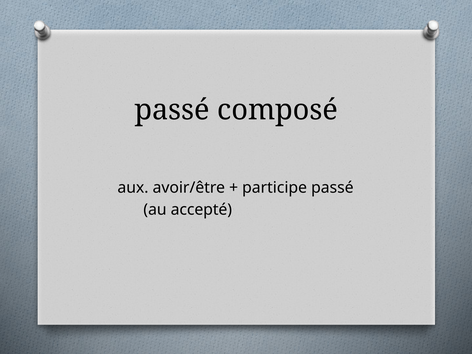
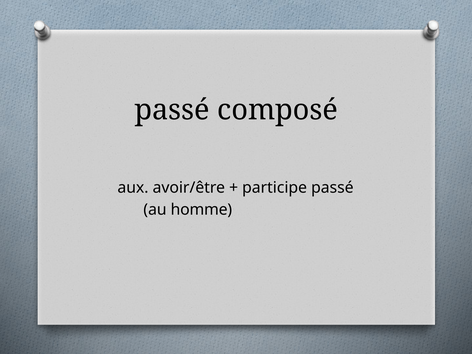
accepté: accepté -> homme
